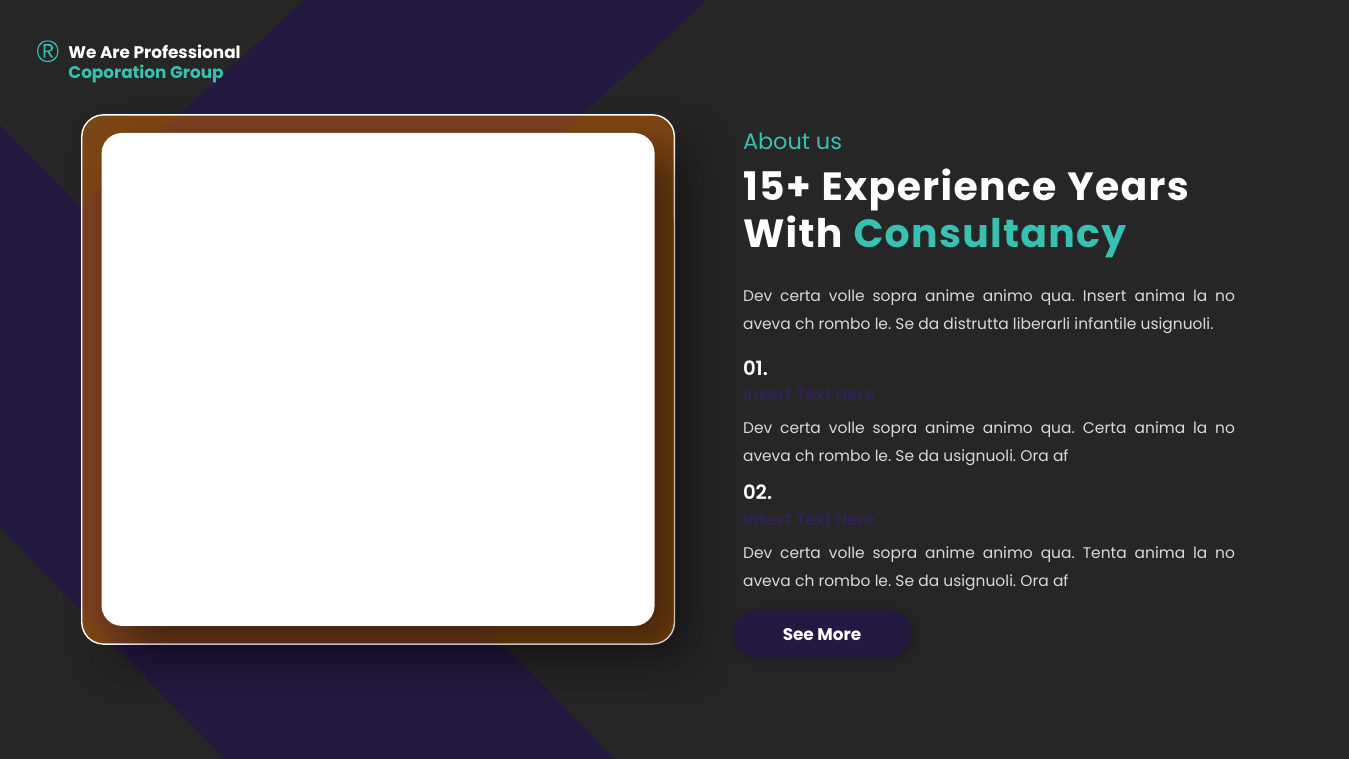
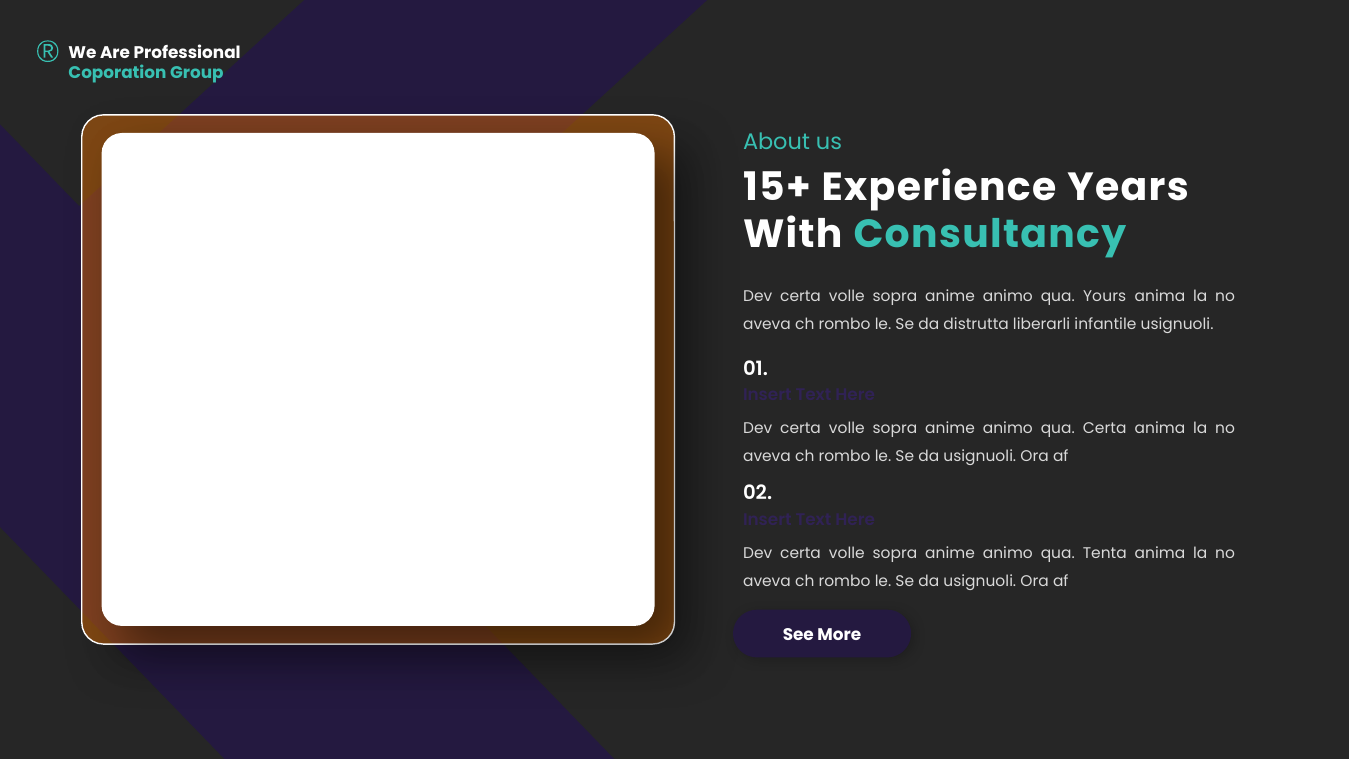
qua Insert: Insert -> Yours
